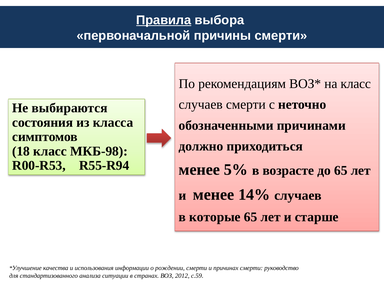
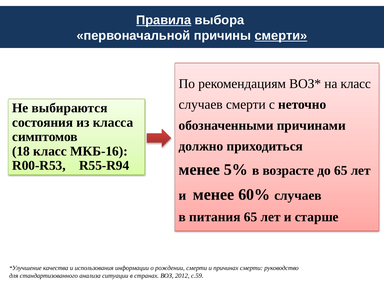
смерти at (281, 36) underline: none -> present
МКБ-98: МКБ-98 -> МКБ-16
14%: 14% -> 60%
которые: которые -> питания
